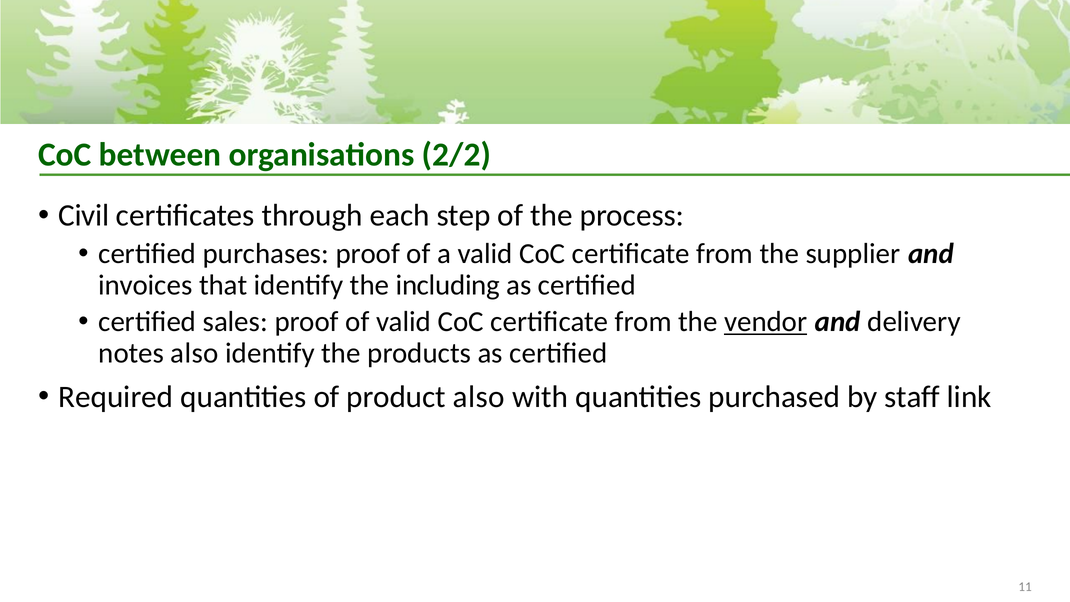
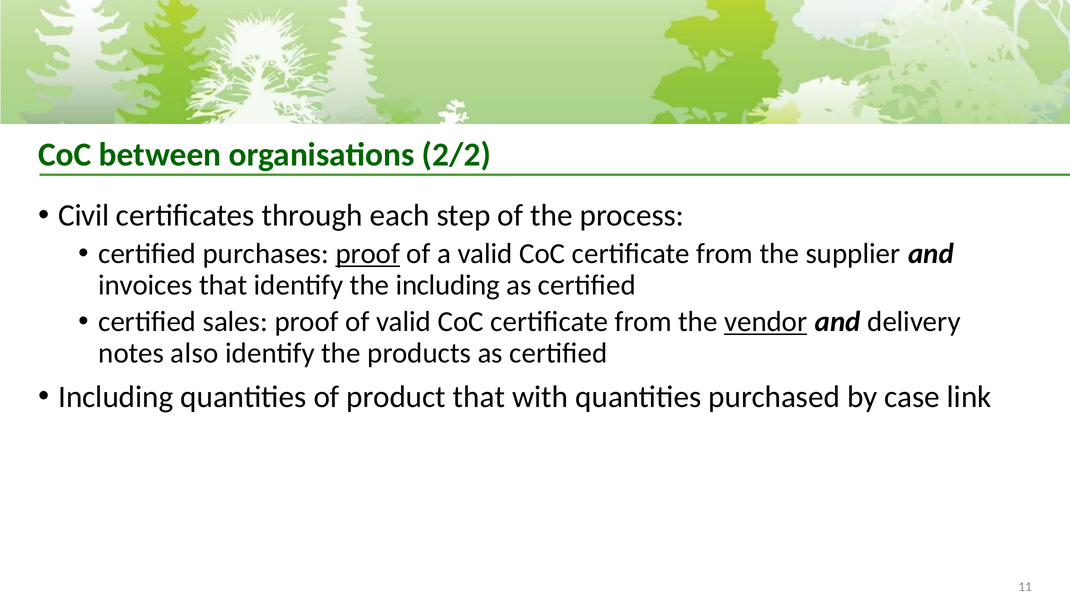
proof at (368, 254) underline: none -> present
Required at (116, 397): Required -> Including
product also: also -> that
staff: staff -> case
